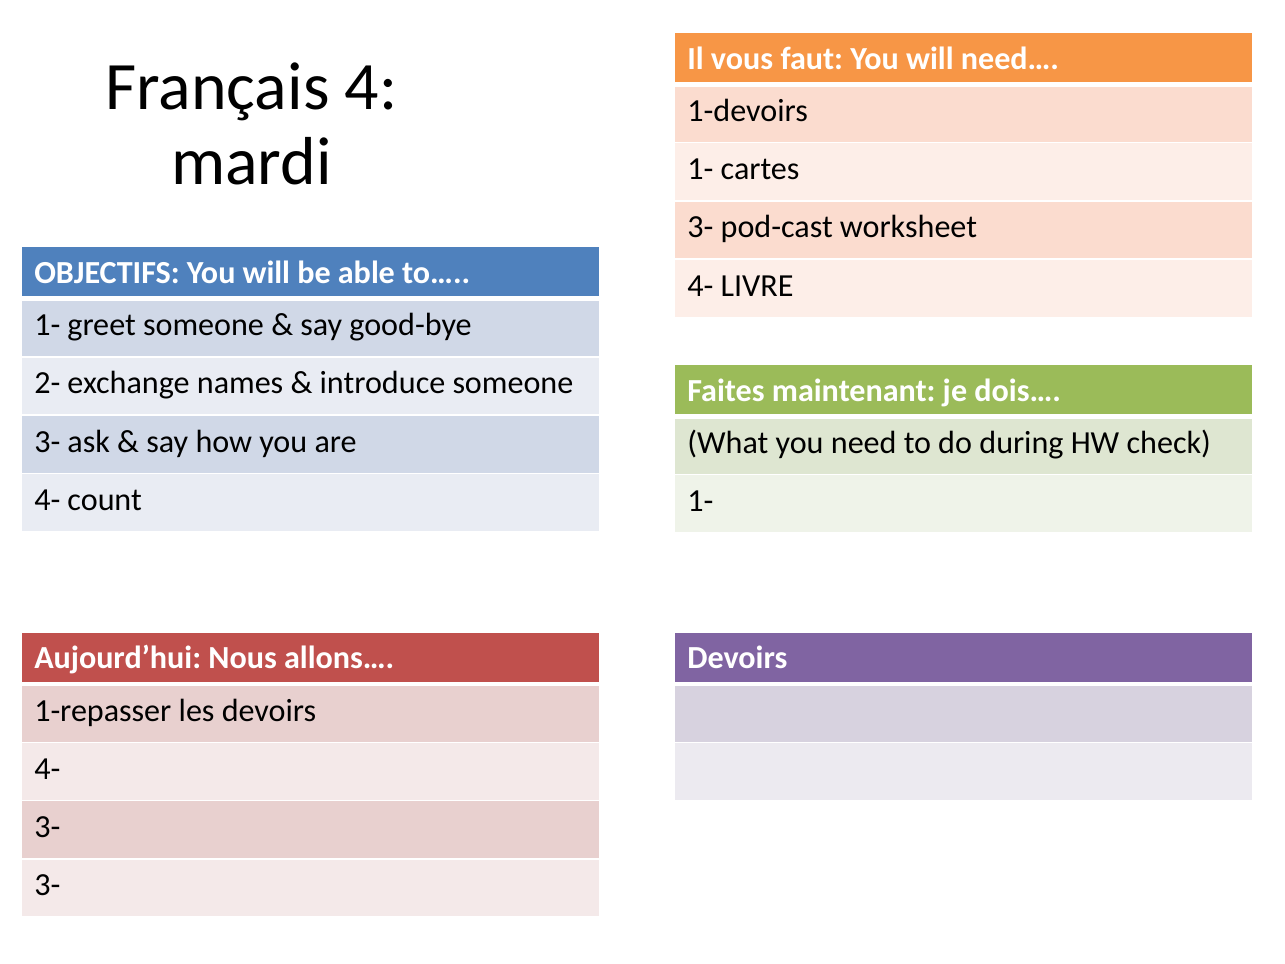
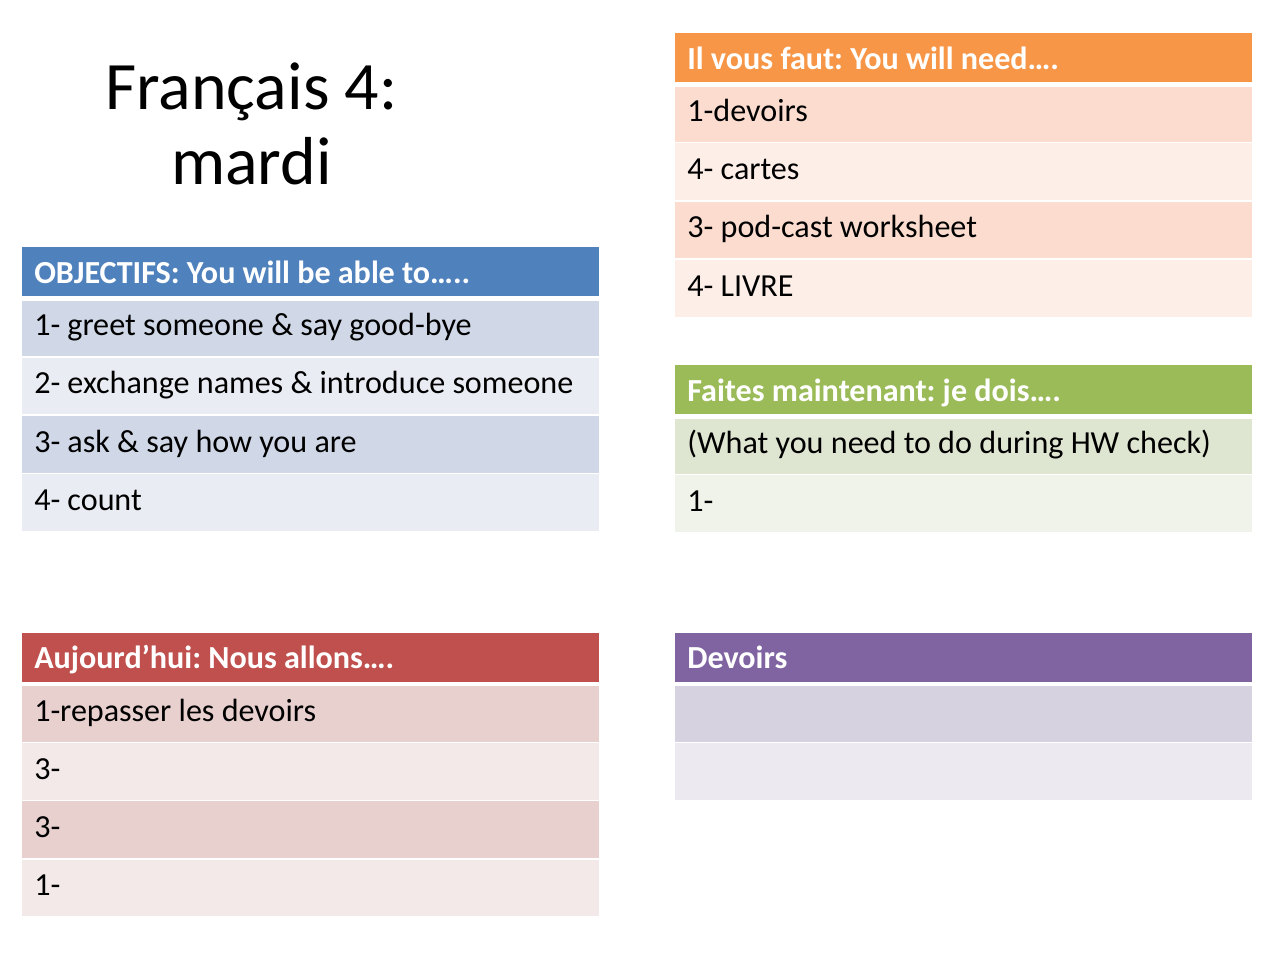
1- at (701, 169): 1- -> 4-
4- at (47, 769): 4- -> 3-
3- at (47, 885): 3- -> 1-
